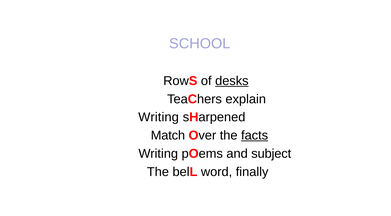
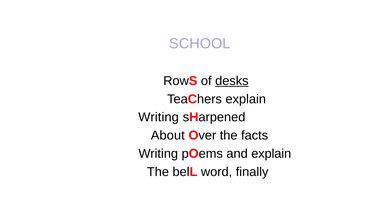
Match: Match -> About
facts underline: present -> none
and subject: subject -> explain
